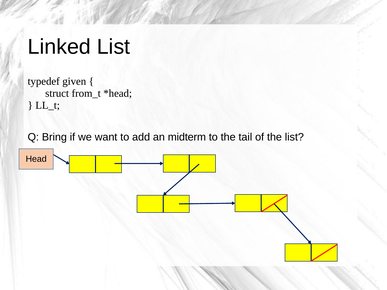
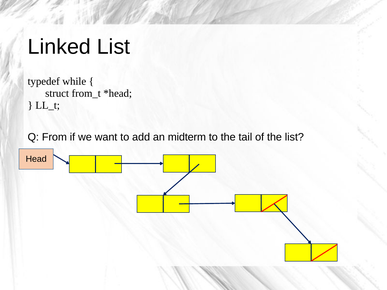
given: given -> while
Bring: Bring -> From
